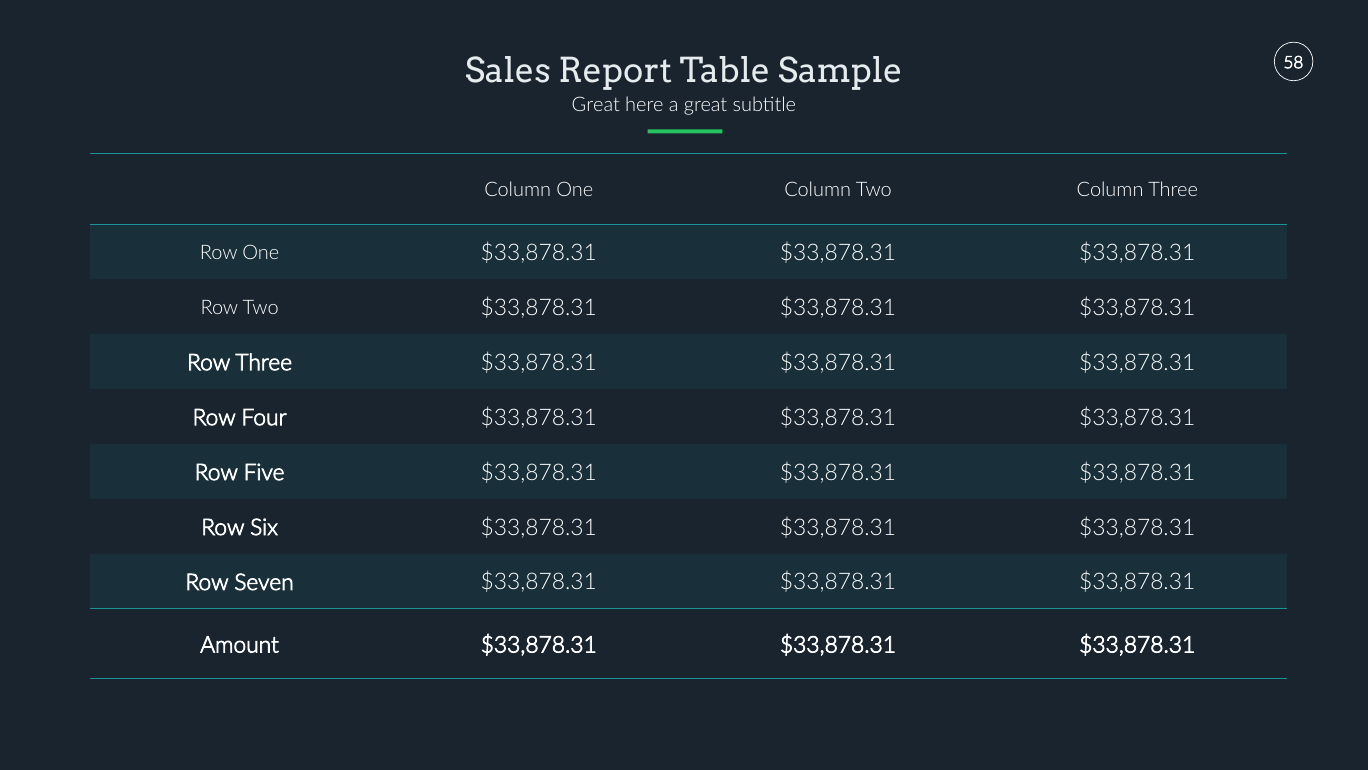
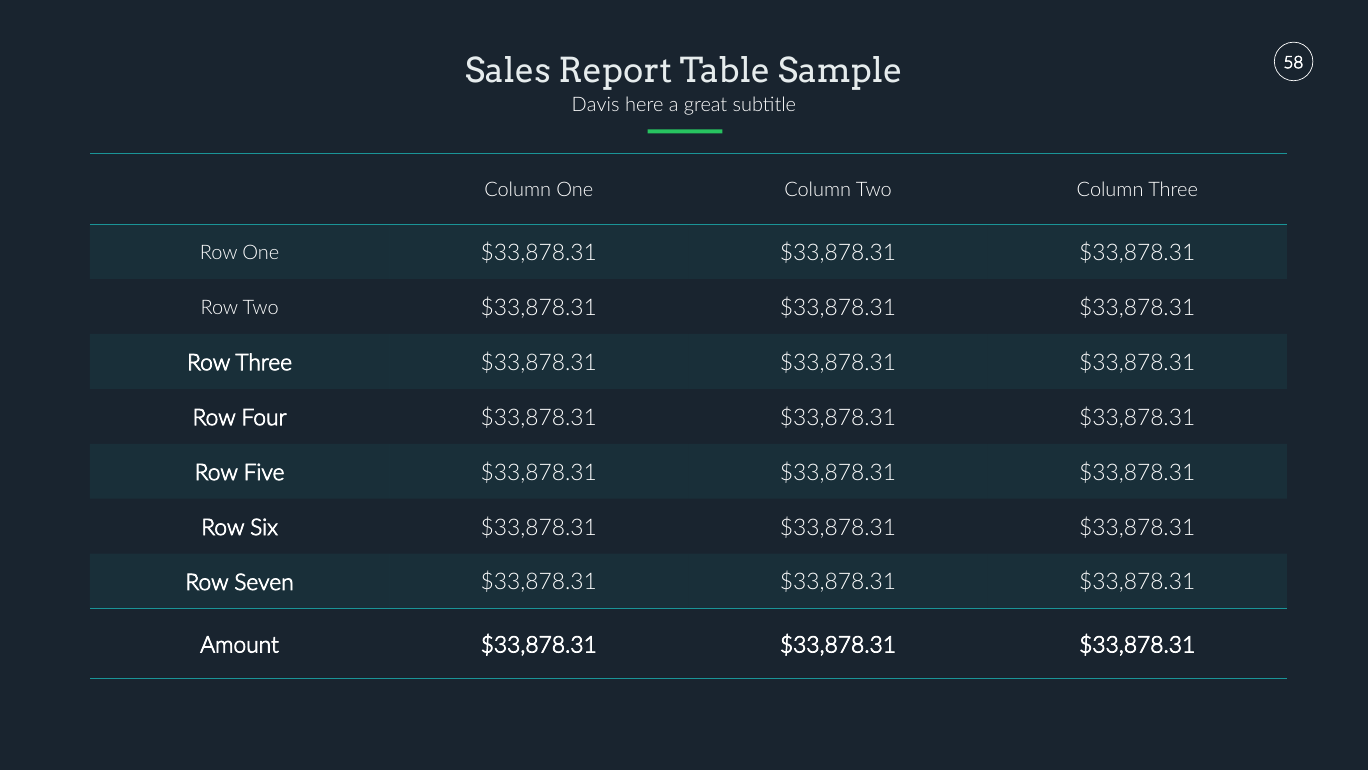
Great at (596, 105): Great -> Davis
